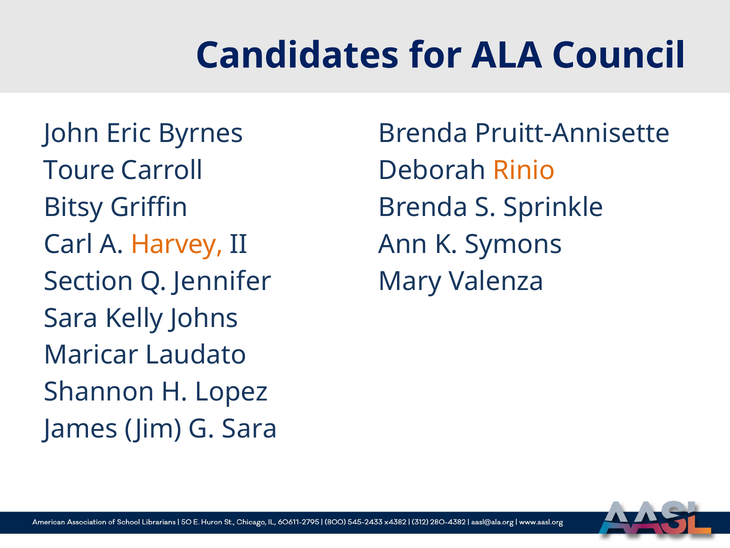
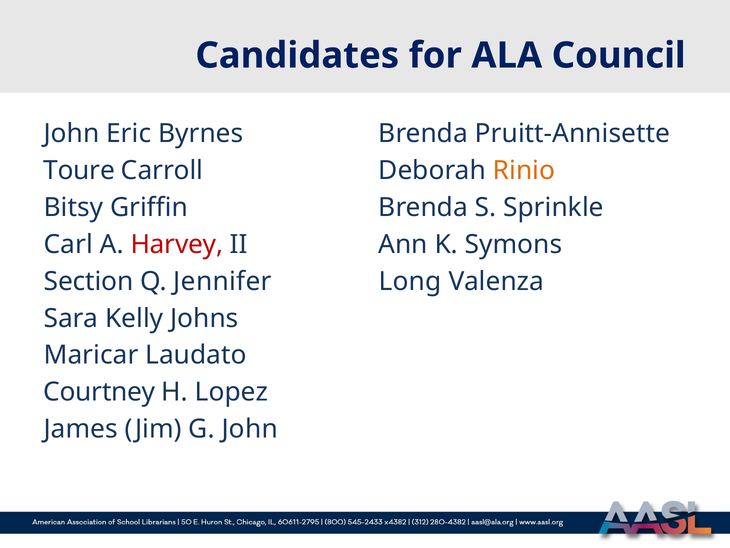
Harvey colour: orange -> red
Mary: Mary -> Long
Shannon: Shannon -> Courtney
G Sara: Sara -> John
